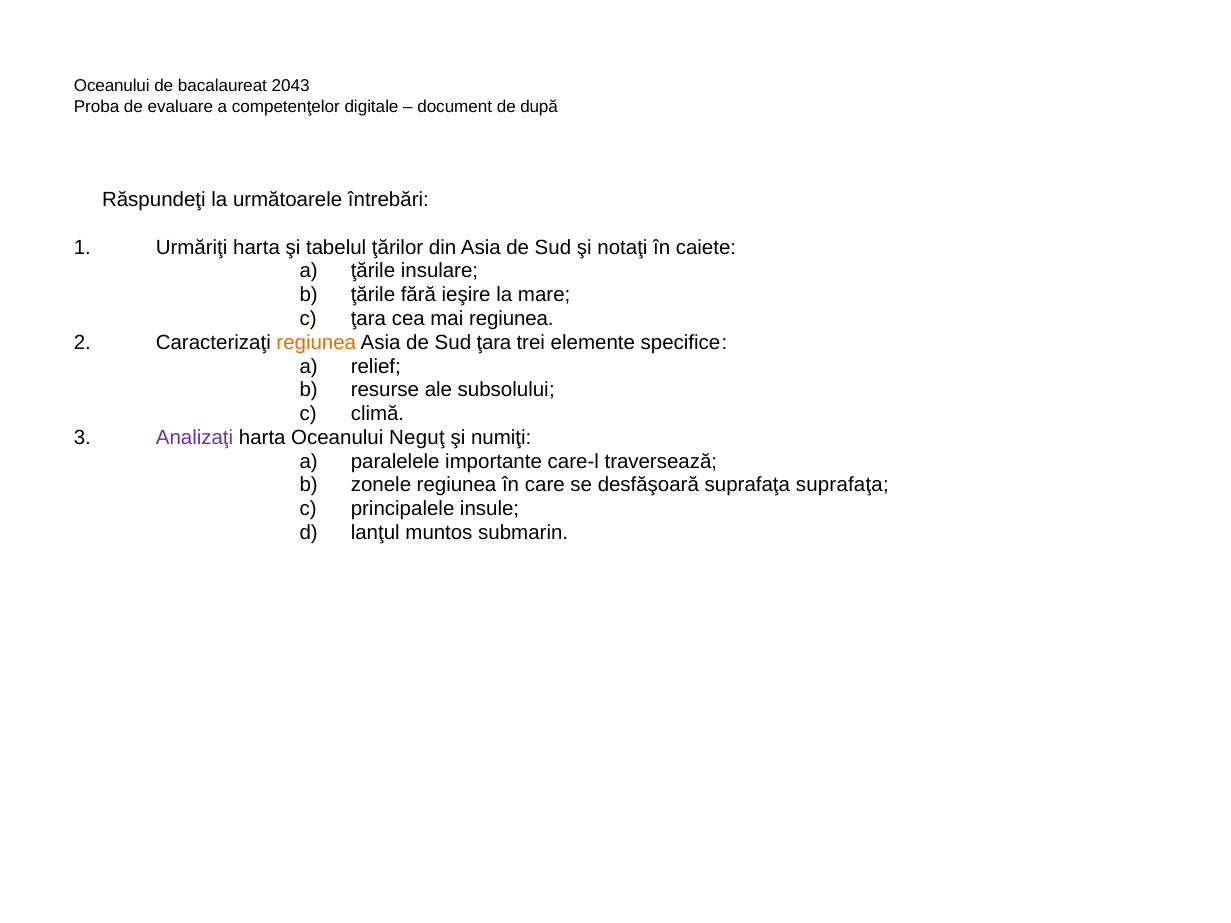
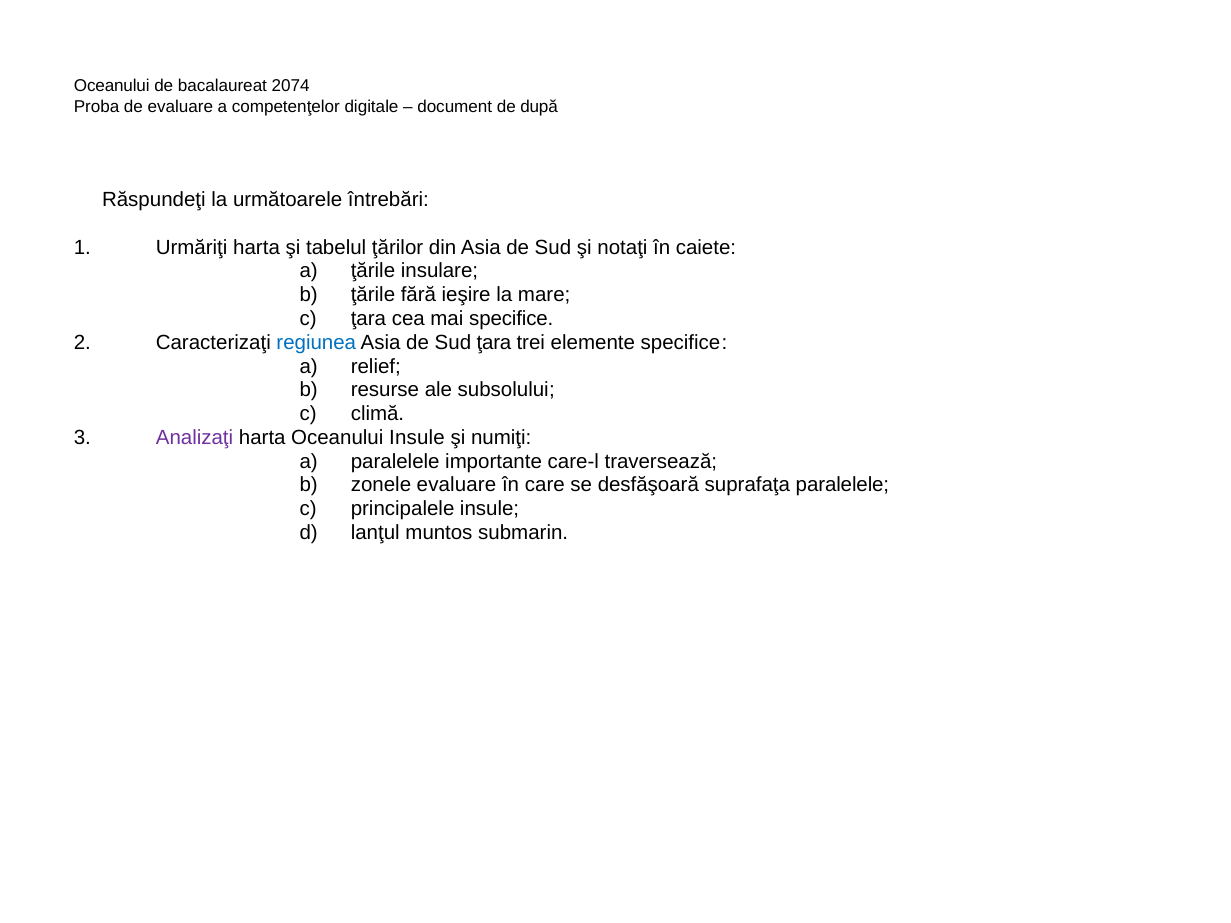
2043: 2043 -> 2074
mai regiunea: regiunea -> specifice
regiunea at (316, 343) colour: orange -> blue
Oceanului Neguţ: Neguţ -> Insule
zonele regiunea: regiunea -> evaluare
suprafaţa suprafaţa: suprafaţa -> paralelele
